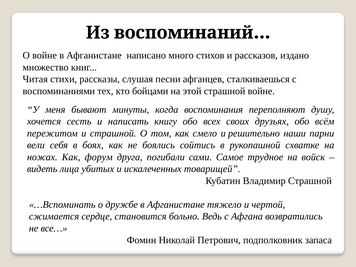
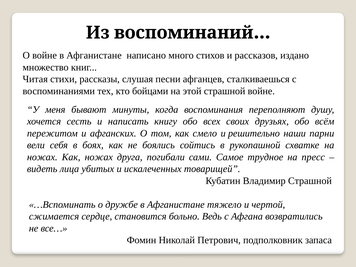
и страшной: страшной -> афганских
Как форум: форум -> ножах
войск: войск -> пресс
